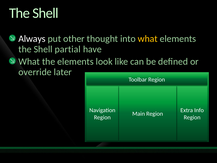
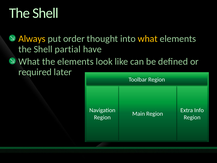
Always colour: white -> yellow
other: other -> order
override: override -> required
